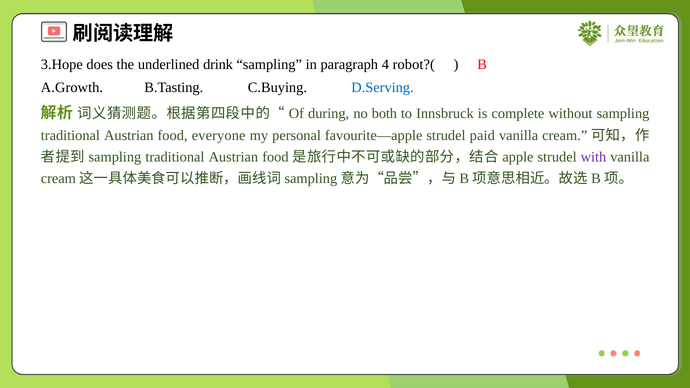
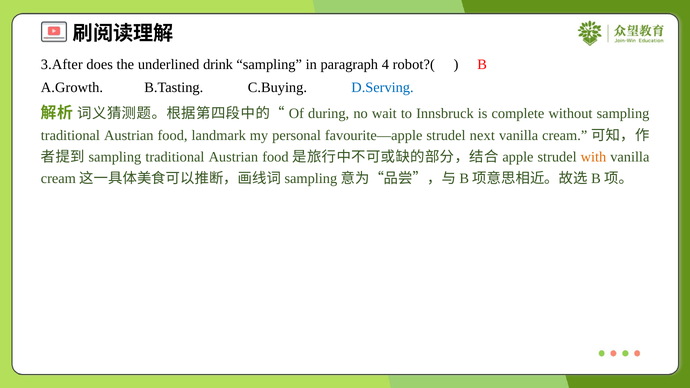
3.Hope: 3.Hope -> 3.After
both: both -> wait
everyone: everyone -> landmark
paid: paid -> next
with colour: purple -> orange
